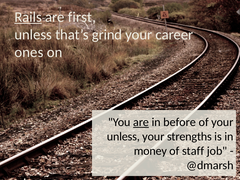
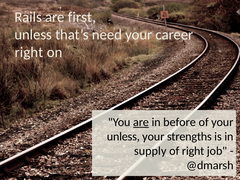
Rails underline: present -> none
grind: grind -> need
ones at (29, 52): ones -> right
money: money -> supply
of staff: staff -> right
